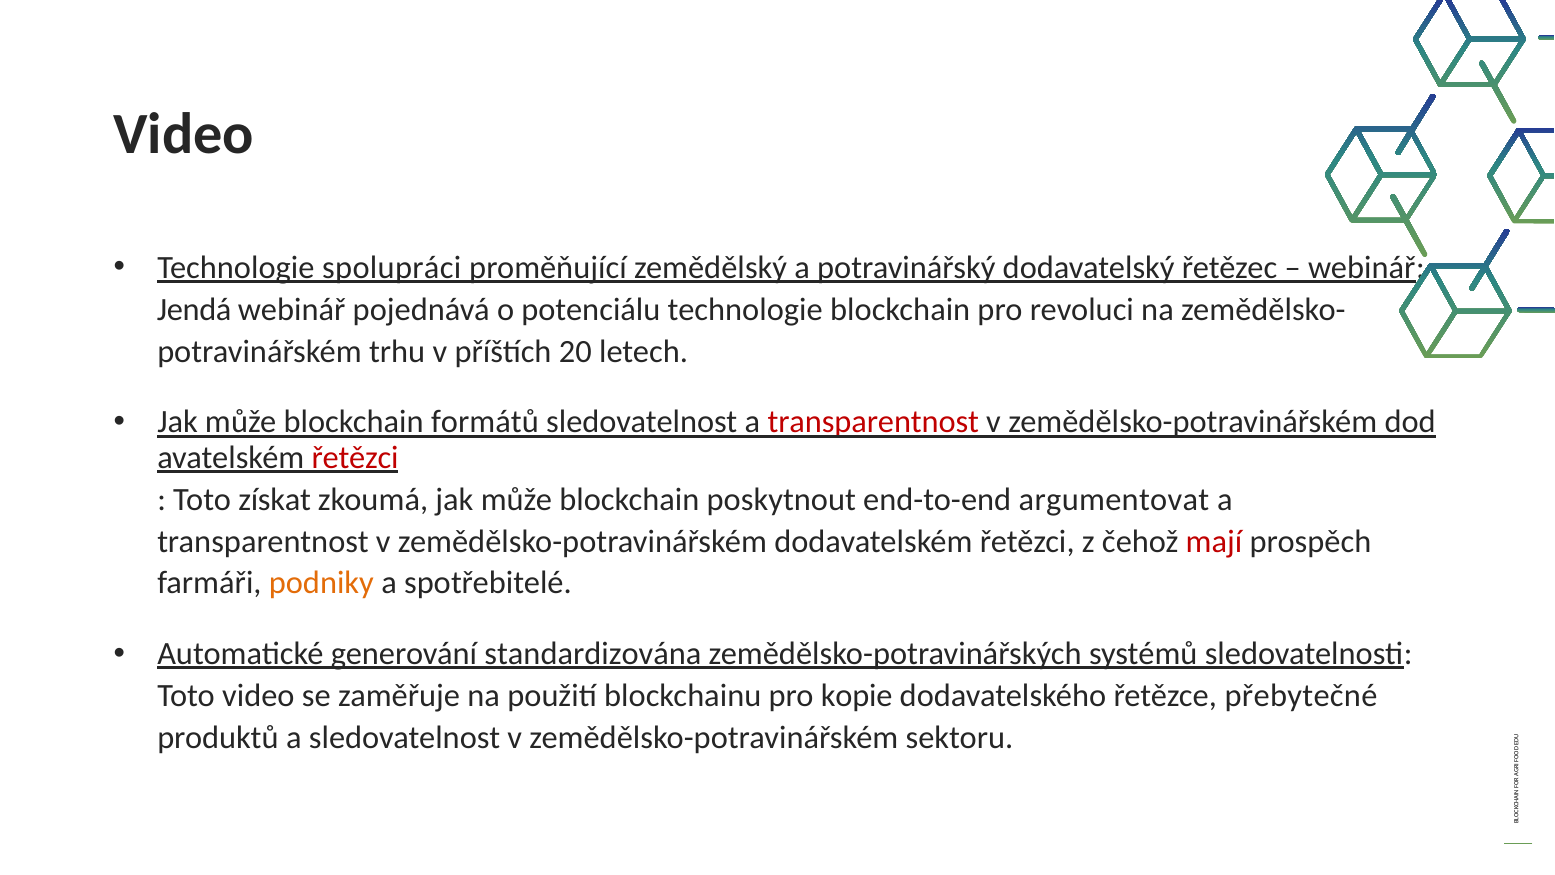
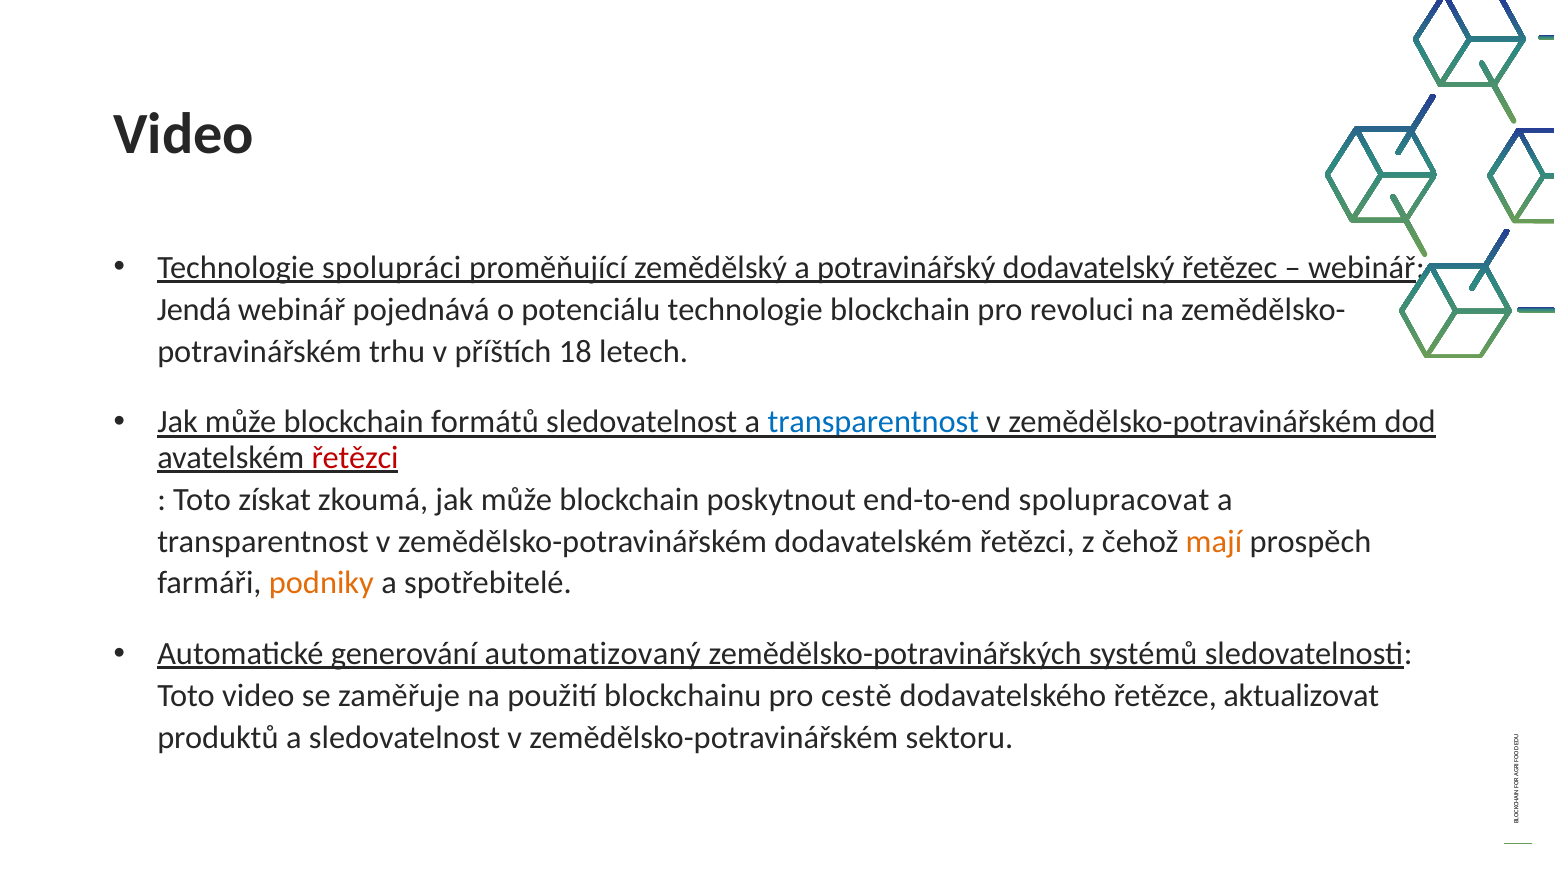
20: 20 -> 18
transparentnost at (873, 422) colour: red -> blue
argumentovat: argumentovat -> spolupracovat
mají colour: red -> orange
standardizována: standardizována -> automatizovaný
kopie: kopie -> cestě
přebytečné: přebytečné -> aktualizovat
